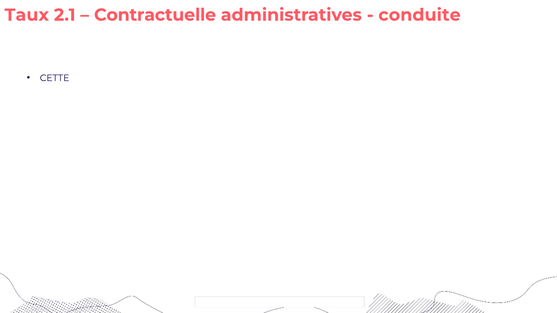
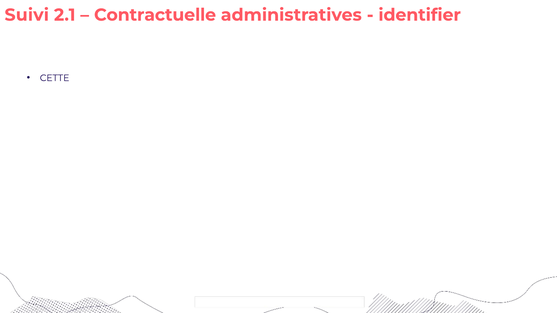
Taux: Taux -> Suivi
conduite: conduite -> identifier
